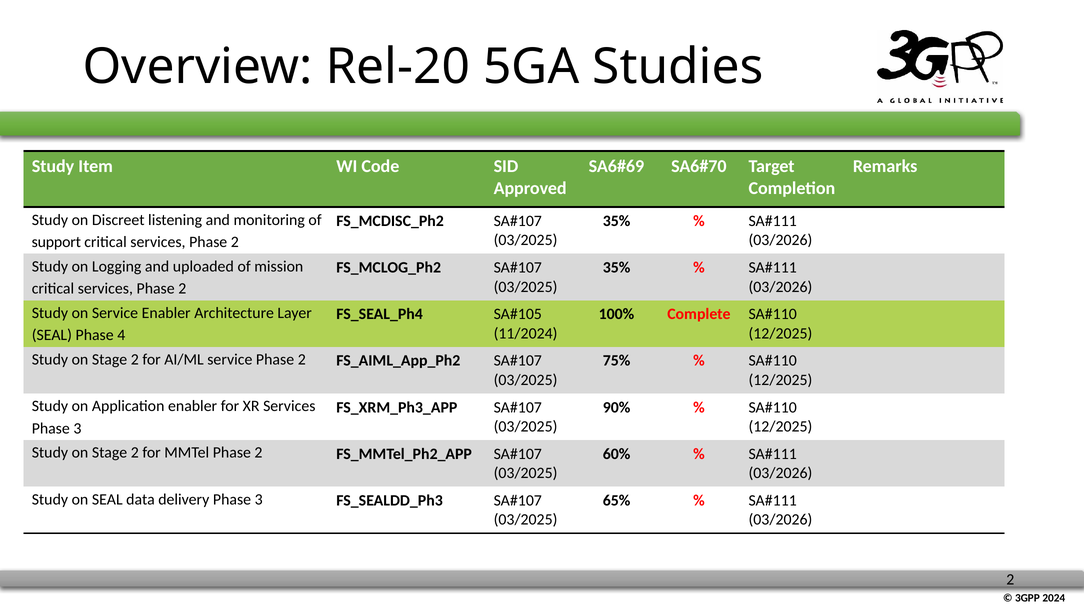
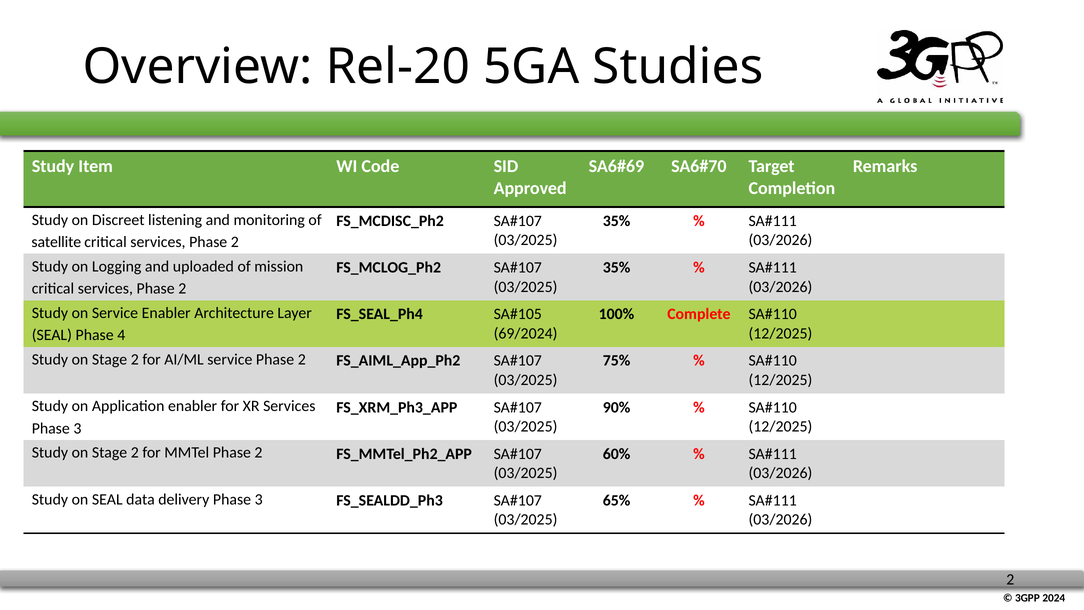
support: support -> satellite
11/2024: 11/2024 -> 69/2024
